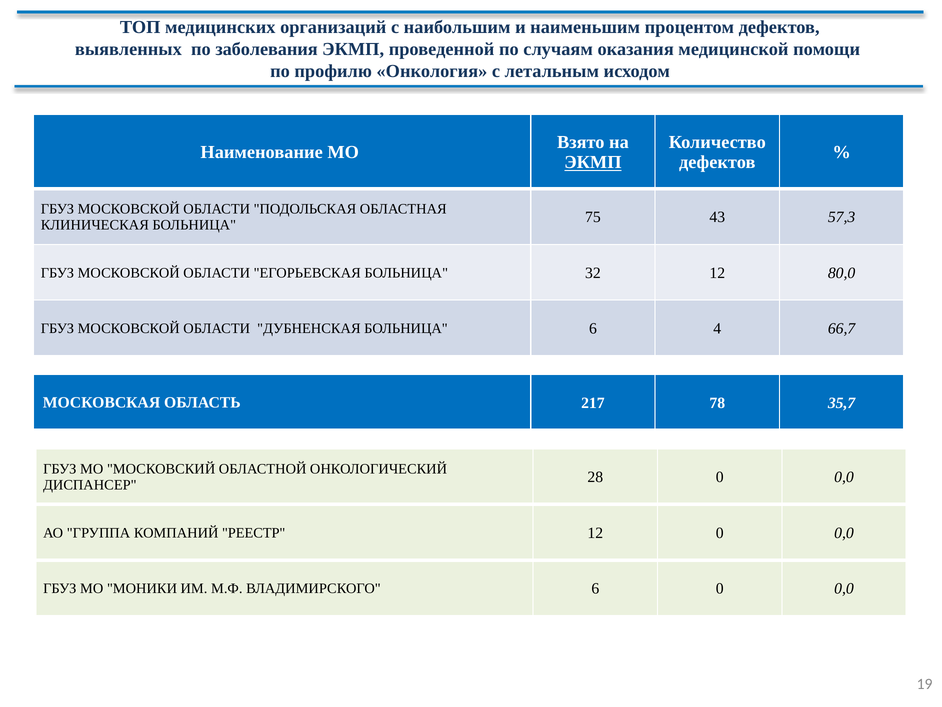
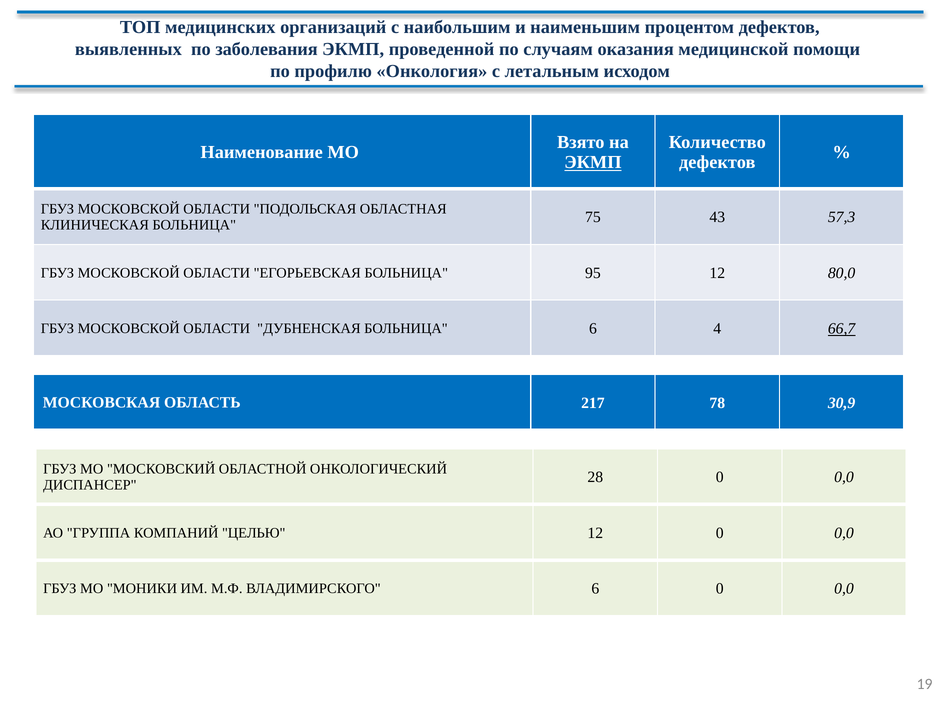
32: 32 -> 95
66,7 underline: none -> present
35,7: 35,7 -> 30,9
РЕЕСТР: РЕЕСТР -> ЦЕЛЬЮ
